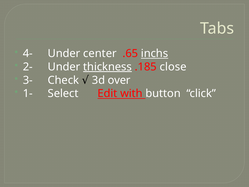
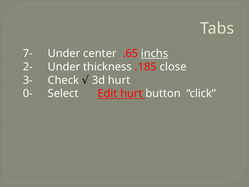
4-: 4- -> 7-
thickness underline: present -> none
3d over: over -> hurt
1-: 1- -> 0-
Edit with: with -> hurt
